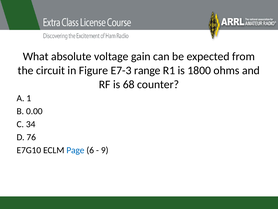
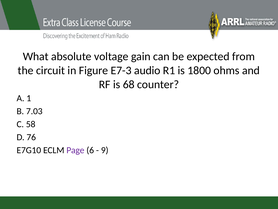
range: range -> audio
0.00: 0.00 -> 7.03
34: 34 -> 58
Page colour: blue -> purple
